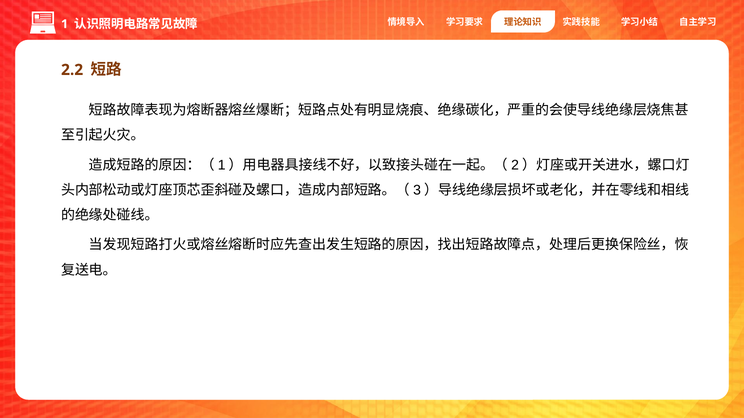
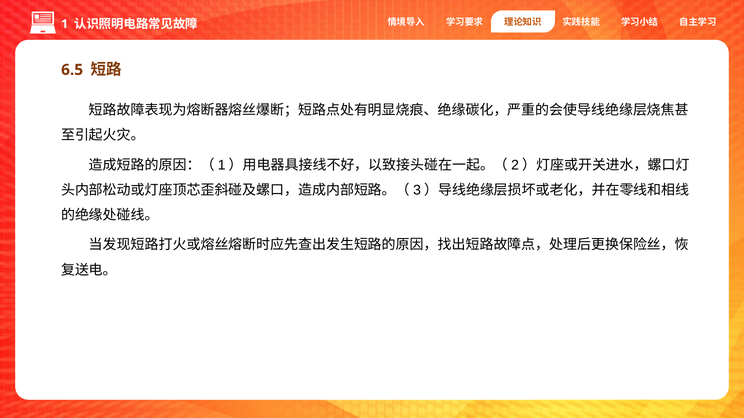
2.2: 2.2 -> 6.5
